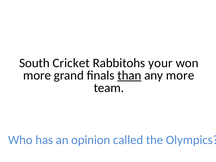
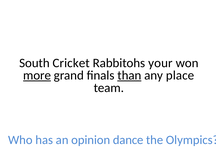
more at (37, 75) underline: none -> present
any more: more -> place
called: called -> dance
